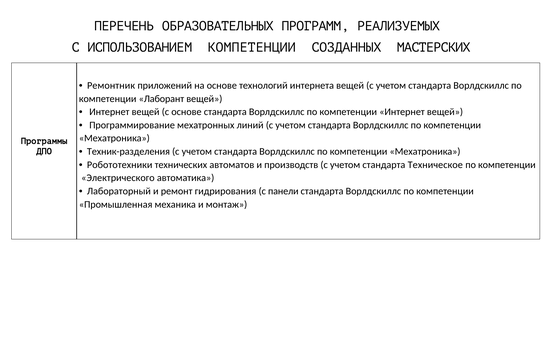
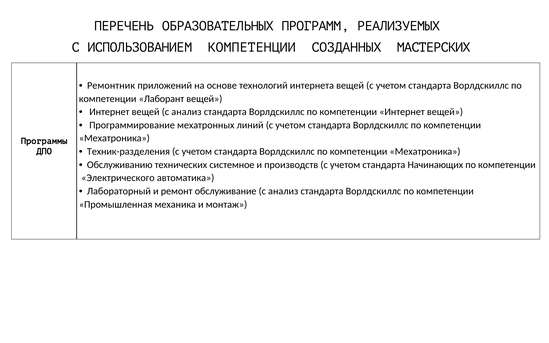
вещей с основе: основе -> анализ
Робототехники: Робототехники -> Обслуживанию
автоматов: автоматов -> системное
Техническое: Техническое -> Начинающих
гидрирования: гидрирования -> обслуживание
панели at (283, 191): панели -> анализ
